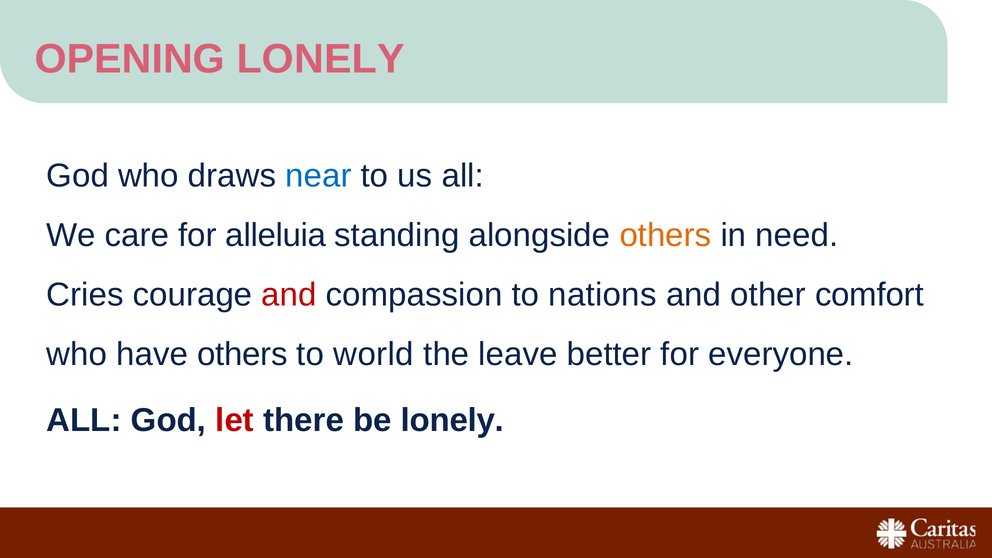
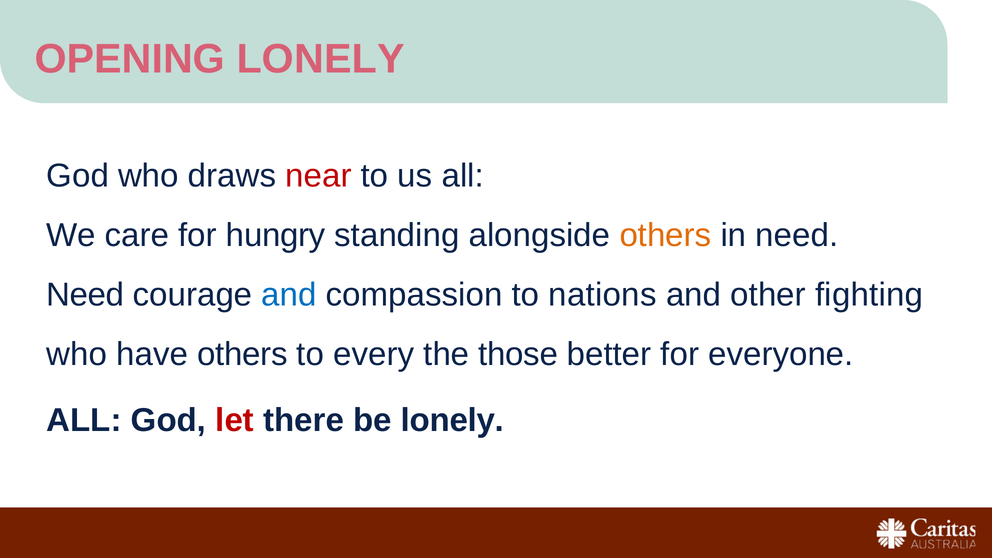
near colour: blue -> red
alleluia: alleluia -> hungry
Cries at (85, 295): Cries -> Need
and at (289, 295) colour: red -> blue
comfort: comfort -> fighting
world: world -> every
leave: leave -> those
